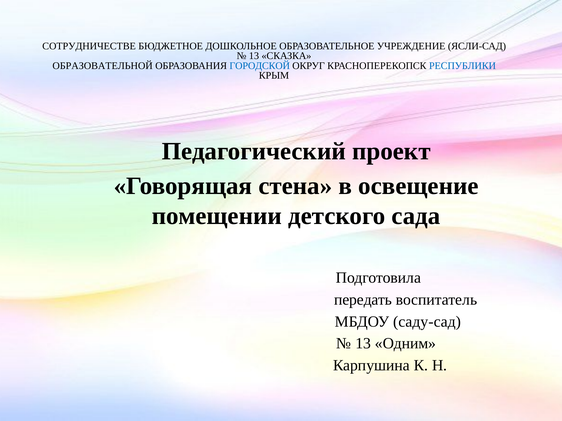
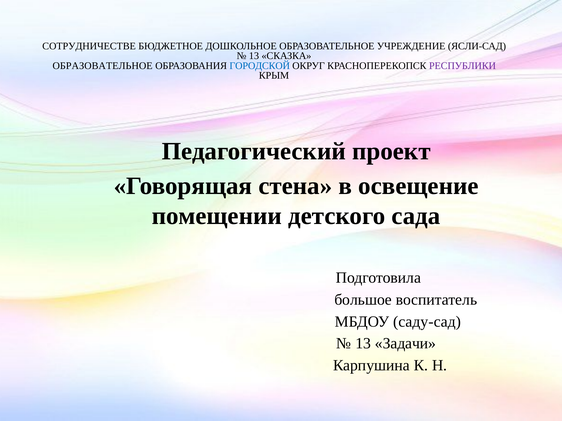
ОБРАЗОВАТЕЛЬНОЙ at (103, 66): ОБРАЗОВАТЕЛЬНОЙ -> ОБРАЗОВАТЕЛЬНОЕ
РЕСПУБЛИКИ colour: blue -> purple
передать: передать -> большое
Одним: Одним -> Задачи
